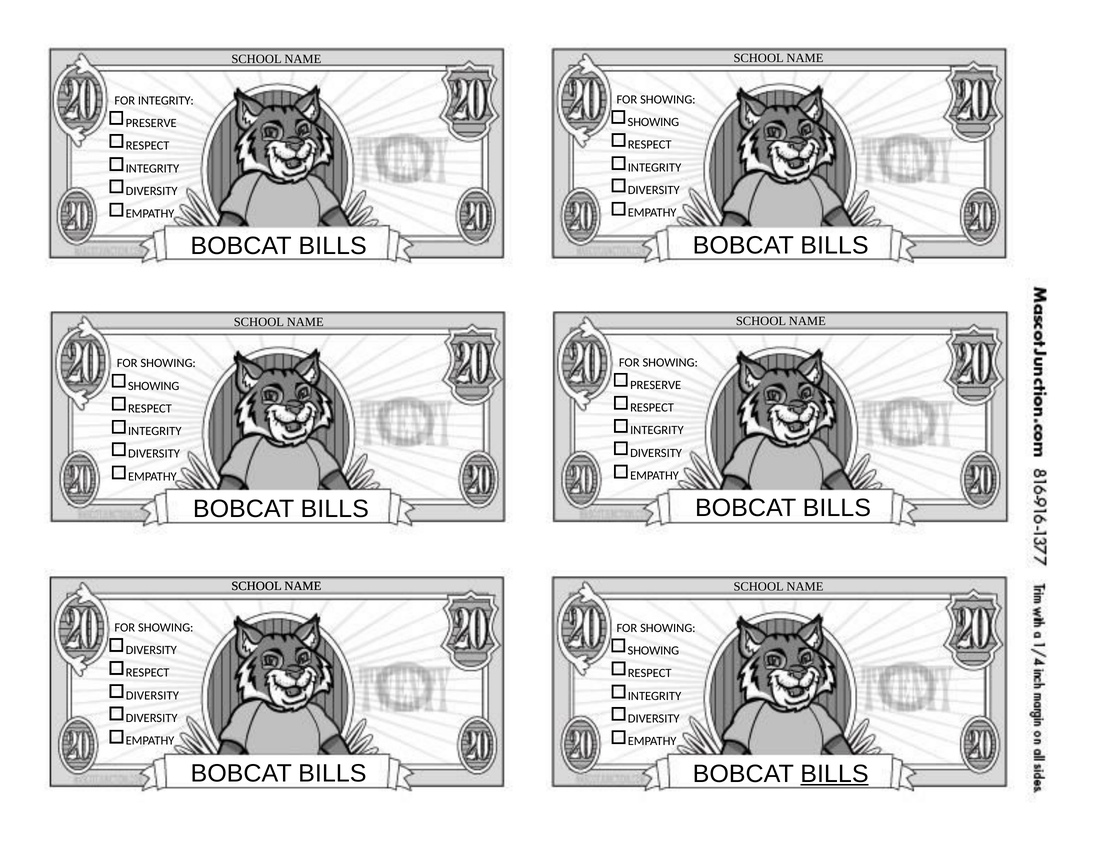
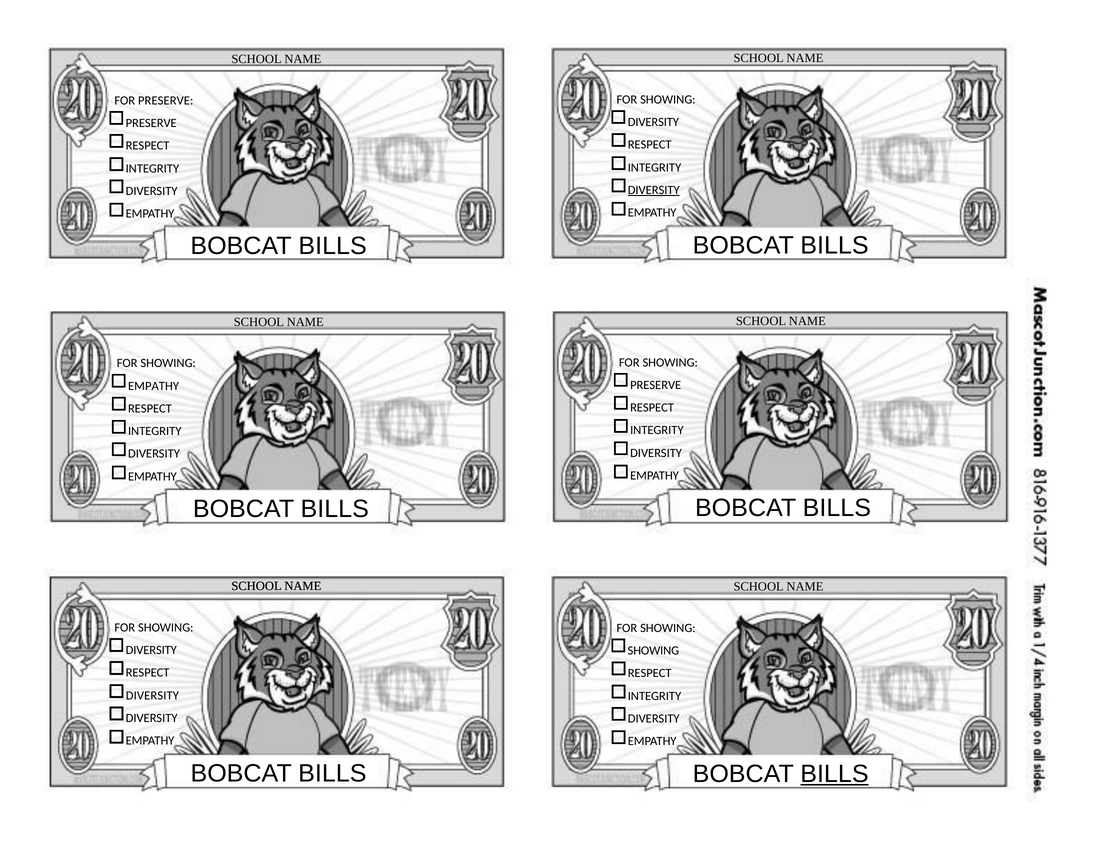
FOR INTEGRITY: INTEGRITY -> PRESERVE
SHOWING at (653, 122): SHOWING -> DIVERSITY
DIVERSITY at (654, 190) underline: none -> present
SHOWING at (154, 386): SHOWING -> EMPATHY
